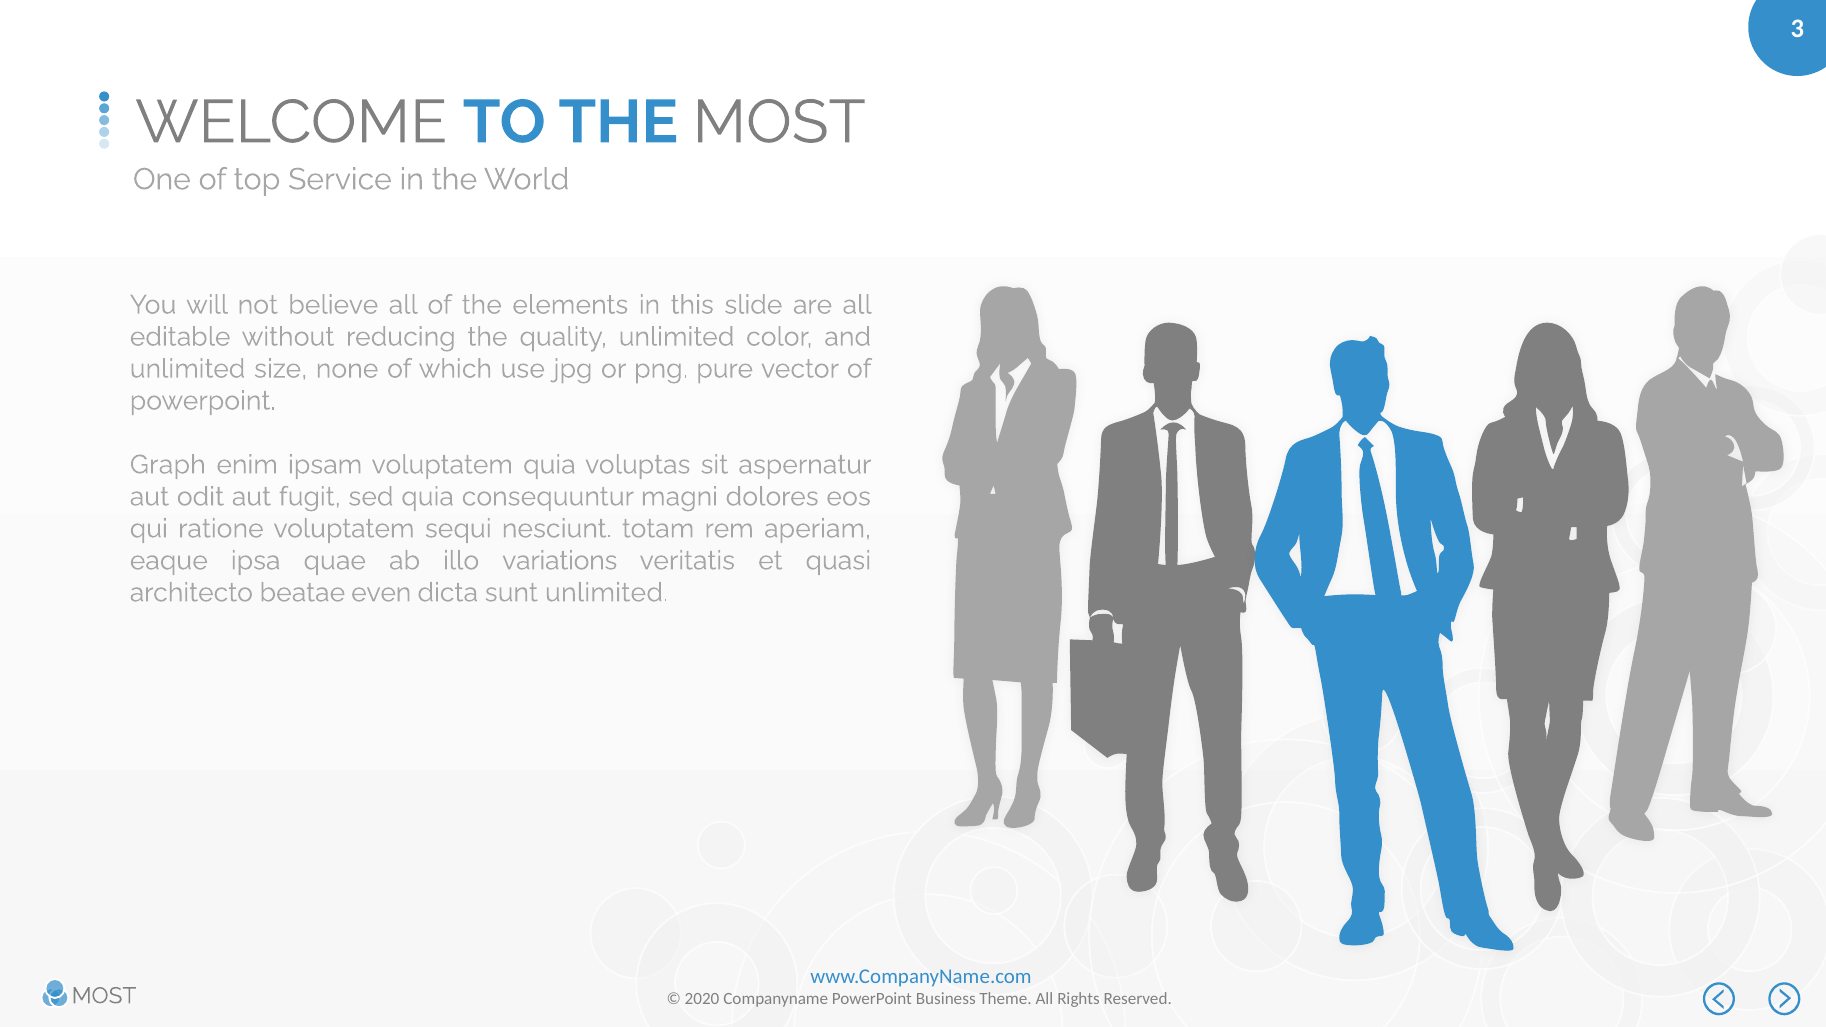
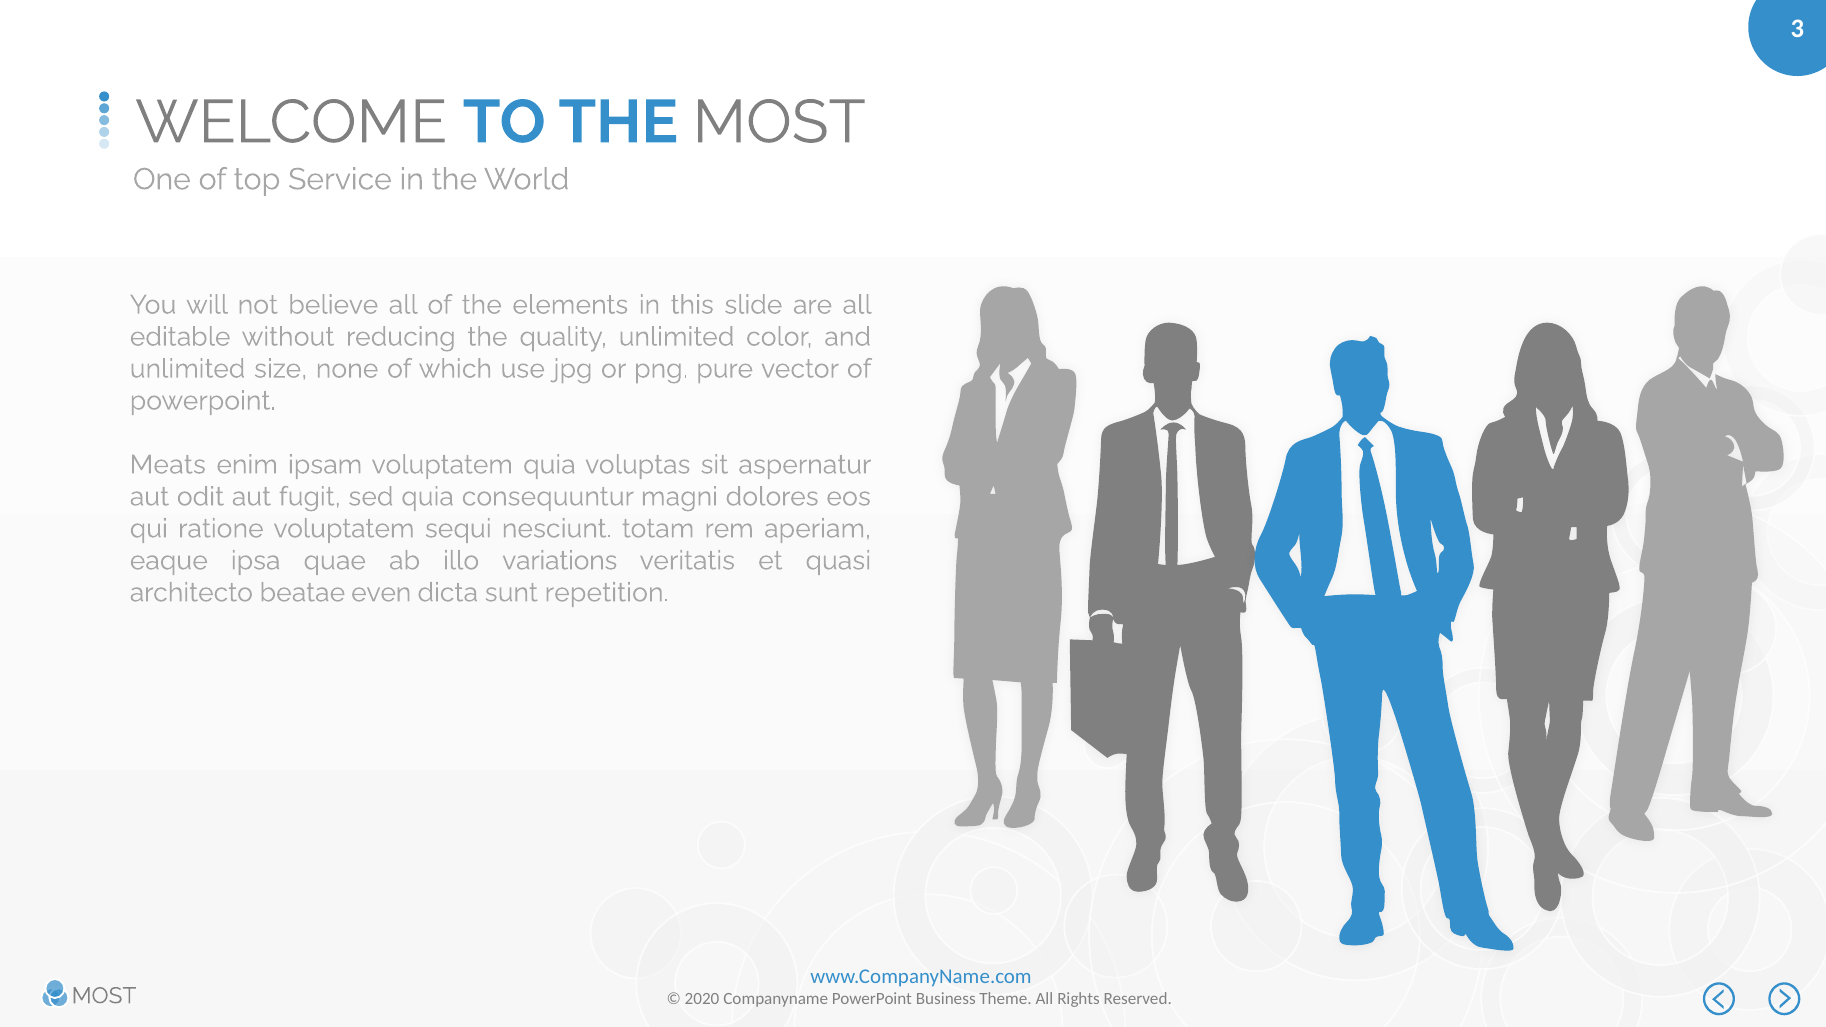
Graph: Graph -> Meats
sunt unlimited: unlimited -> repetition
